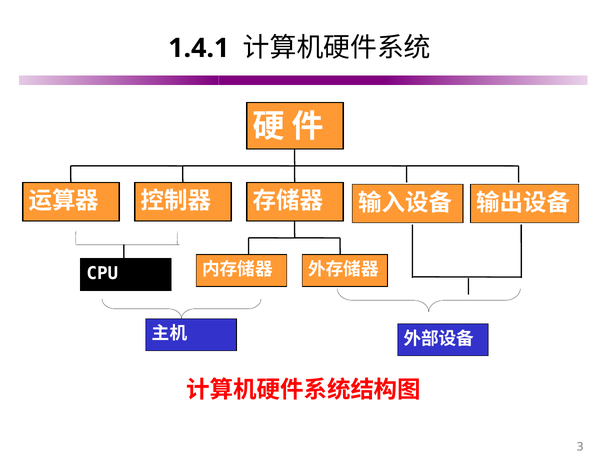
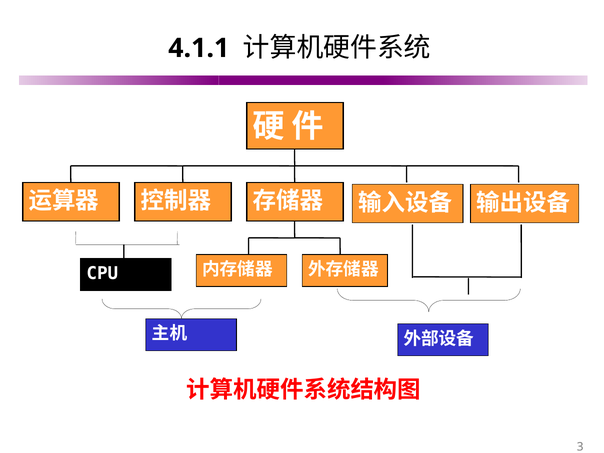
1.4.1: 1.4.1 -> 4.1.1
